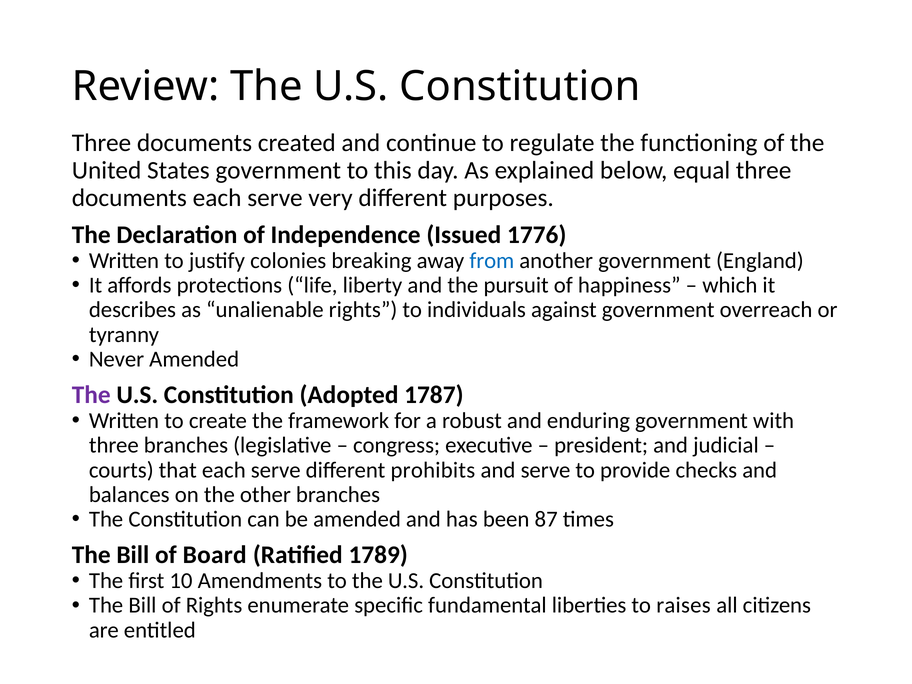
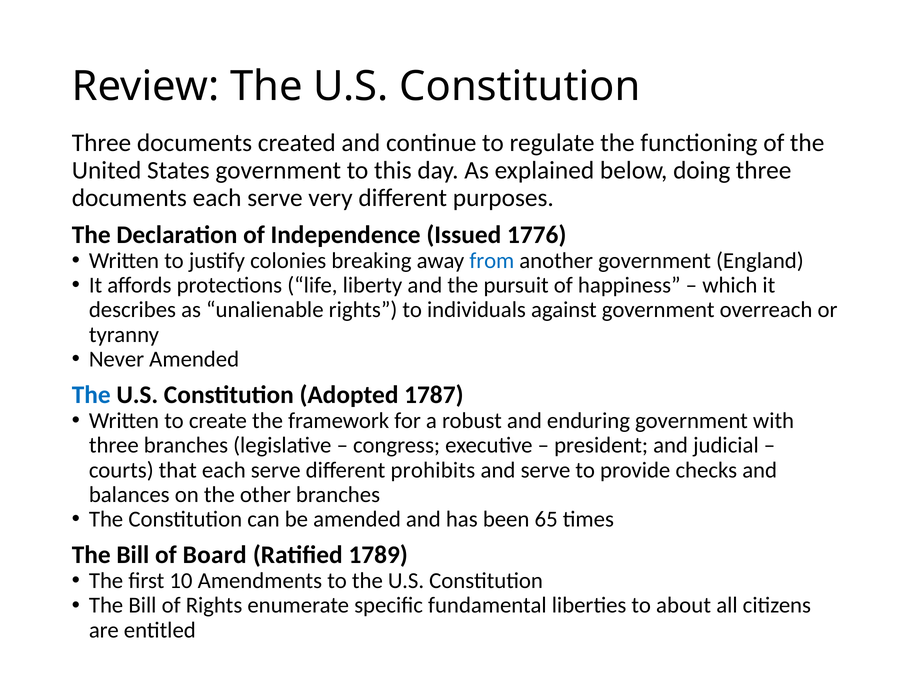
equal: equal -> doing
The at (91, 395) colour: purple -> blue
87: 87 -> 65
raises: raises -> about
